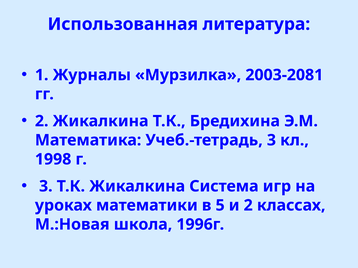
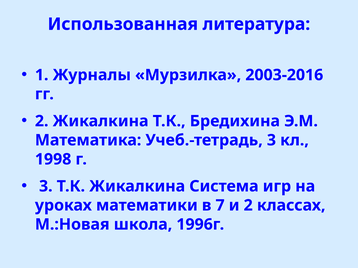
2003-2081: 2003-2081 -> 2003-2016
5: 5 -> 7
